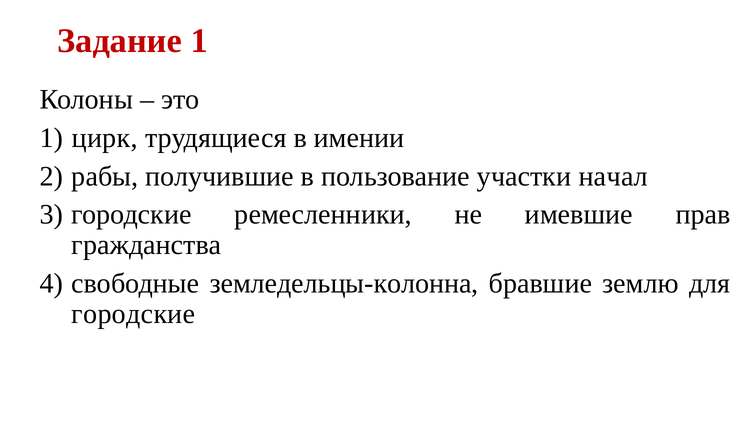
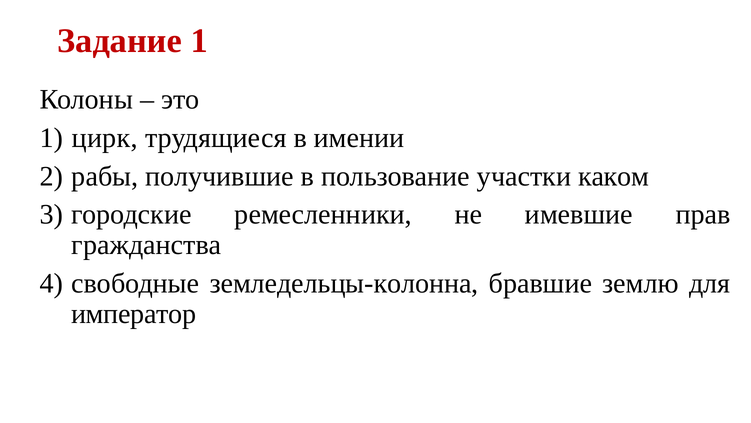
начал: начал -> каком
городские at (133, 313): городские -> император
